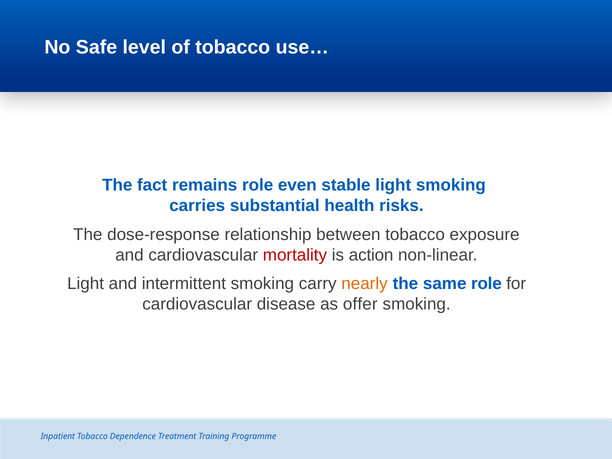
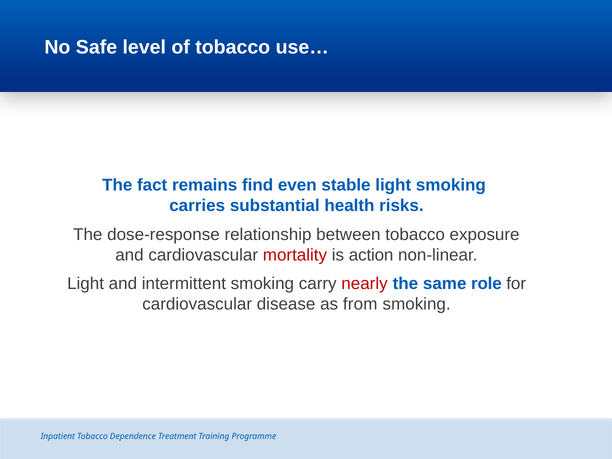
remains role: role -> find
nearly colour: orange -> red
offer: offer -> from
